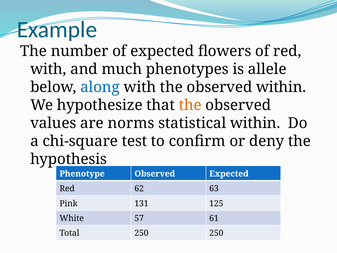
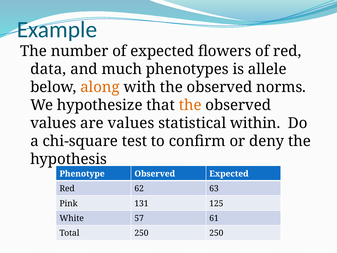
with at (48, 69): with -> data
along colour: blue -> orange
observed within: within -> norms
are norms: norms -> values
